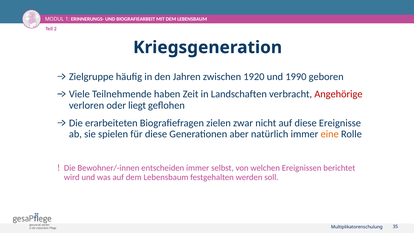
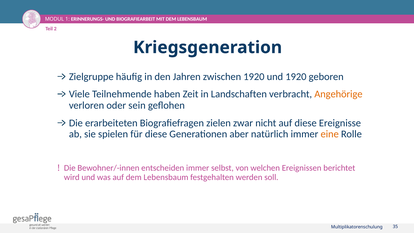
und 1990: 1990 -> 1920
Angehörige colour: red -> orange
liegt: liegt -> sein
